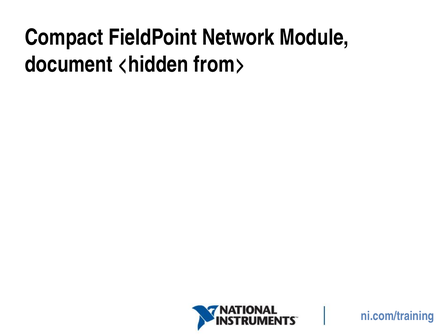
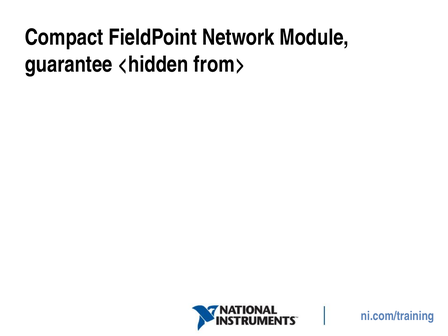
document: document -> guarantee
